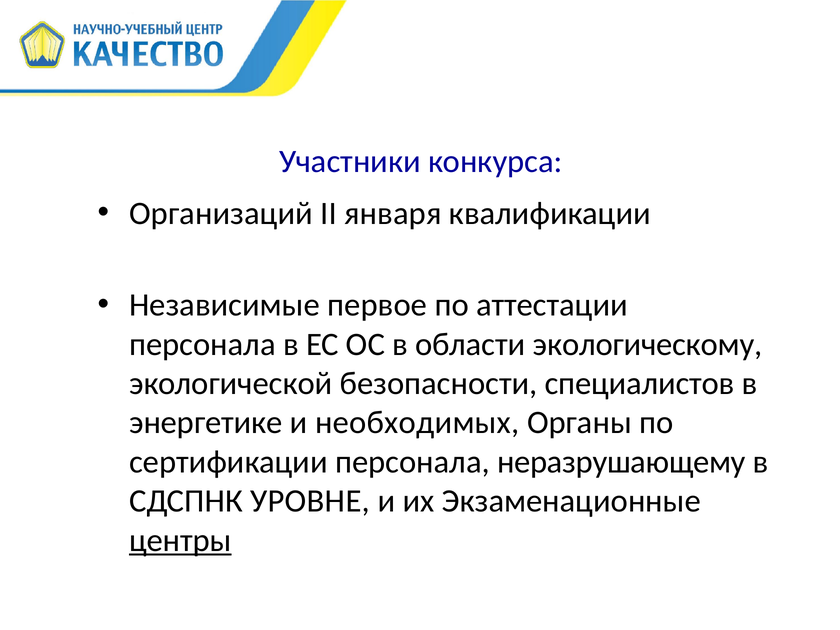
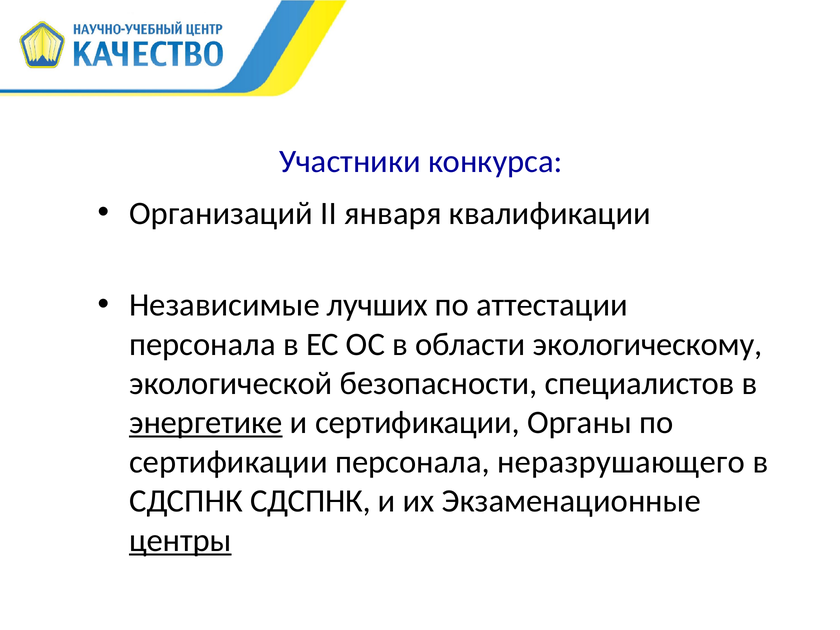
первое: первое -> лучших
энергетике underline: none -> present
и необходимых: необходимых -> сертификации
неразрушающему: неразрушающему -> неразрушающего
СДСПНК УРОВНЕ: УРОВНЕ -> СДСПНК
